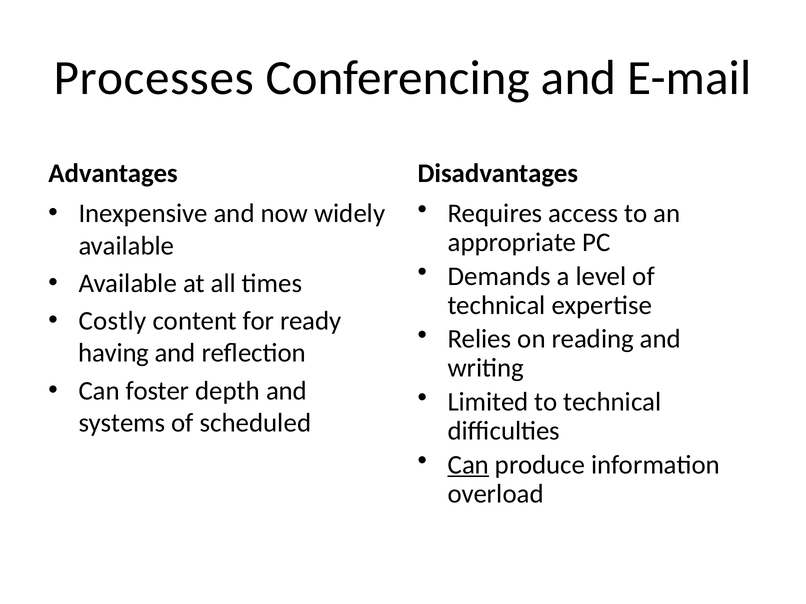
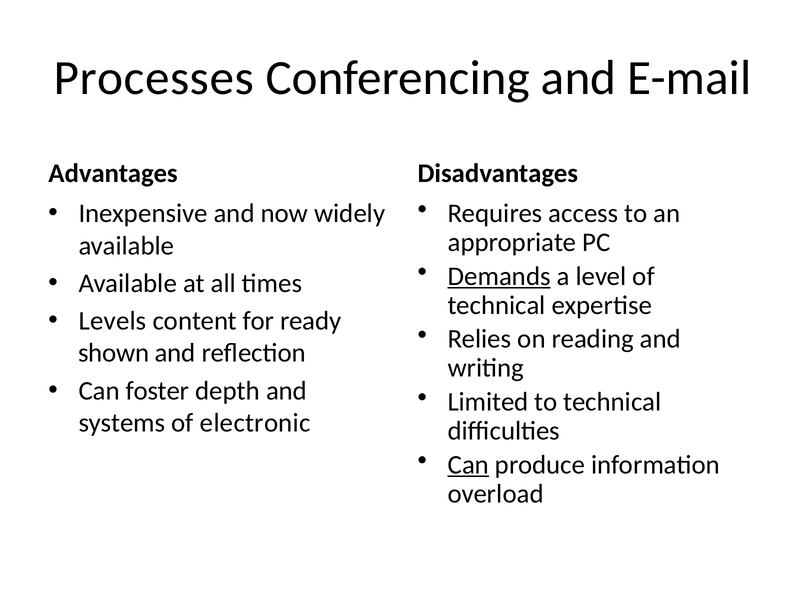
Demands underline: none -> present
Costly: Costly -> Levels
having: having -> shown
scheduled: scheduled -> electronic
